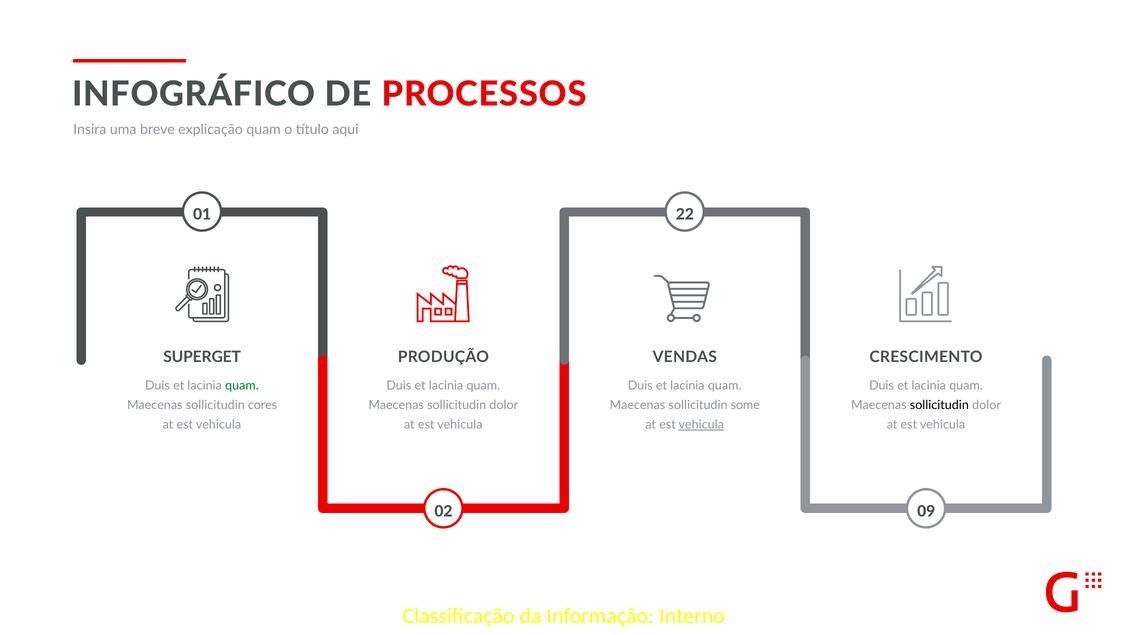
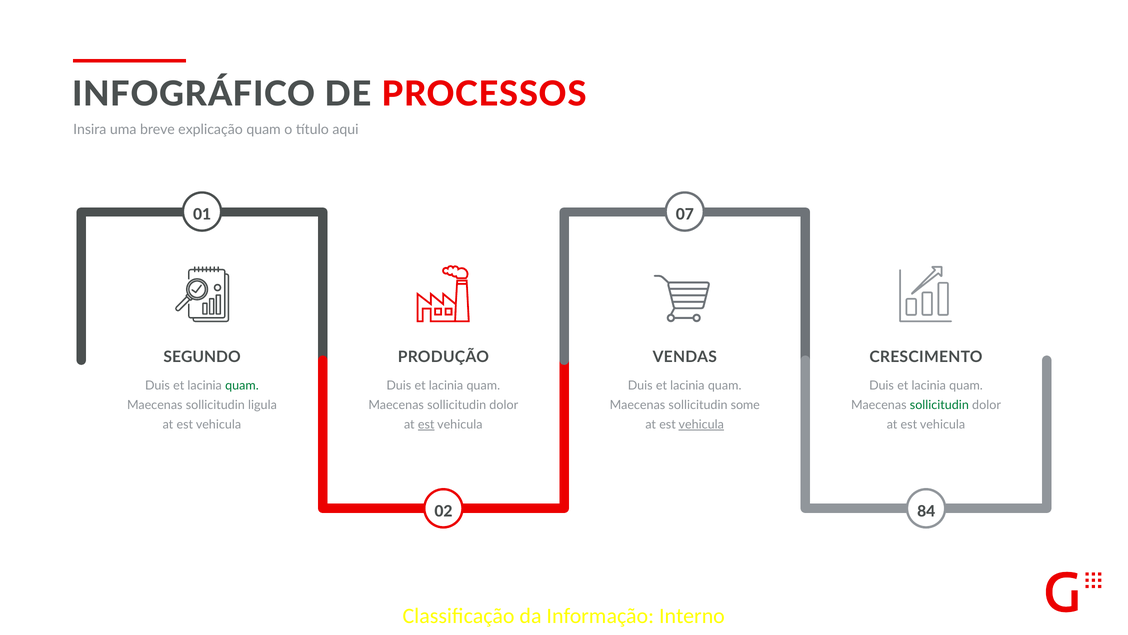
22: 22 -> 07
SUPERGET: SUPERGET -> SEGUNDO
cores: cores -> ligula
sollicitudin at (939, 405) colour: black -> green
est at (426, 424) underline: none -> present
09: 09 -> 84
